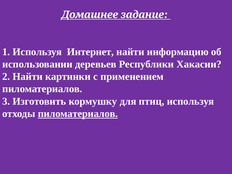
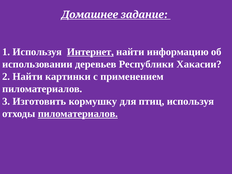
Интернет underline: none -> present
